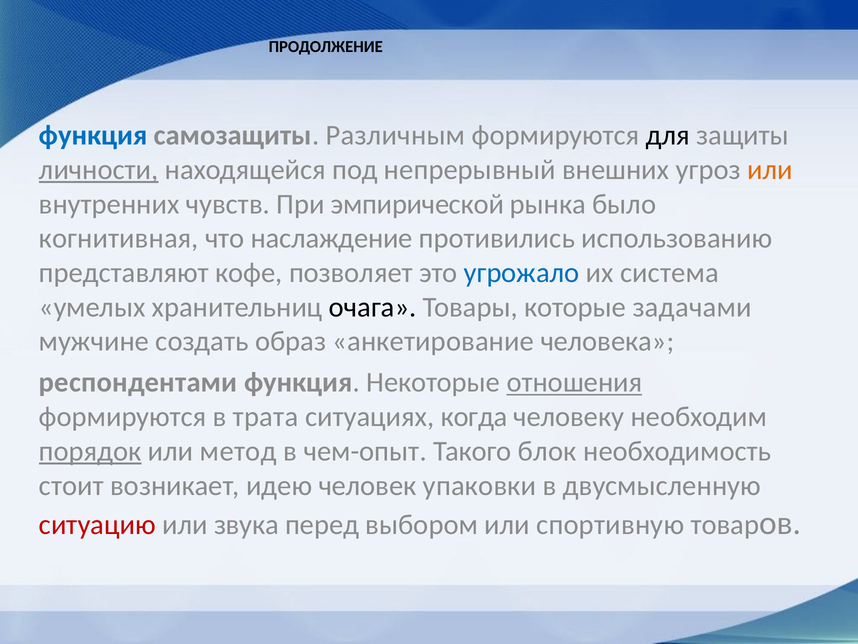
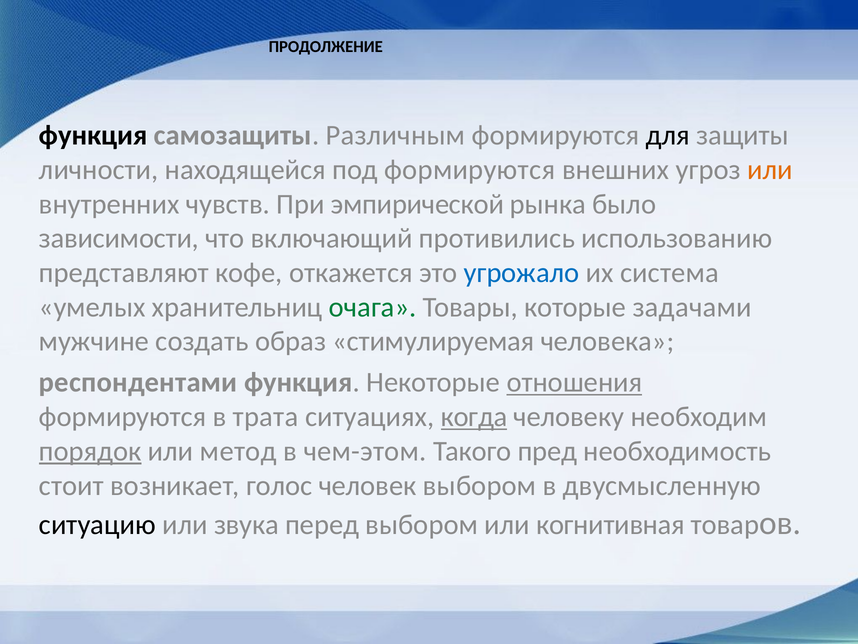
функция at (93, 135) colour: blue -> black
личности underline: present -> none
под непрерывный: непрерывный -> формируются
когнитивная: когнитивная -> зависимости
наслаждение: наслаждение -> включающий
позволяет: позволяет -> откажется
очага colour: black -> green
анкетирование: анкетирование -> стимулируемая
когда underline: none -> present
чем-опыт: чем-опыт -> чем-этом
блок: блок -> пред
идею: идею -> голос
человек упаковки: упаковки -> выбором
ситуацию colour: red -> black
спортивную: спортивную -> когнитивная
